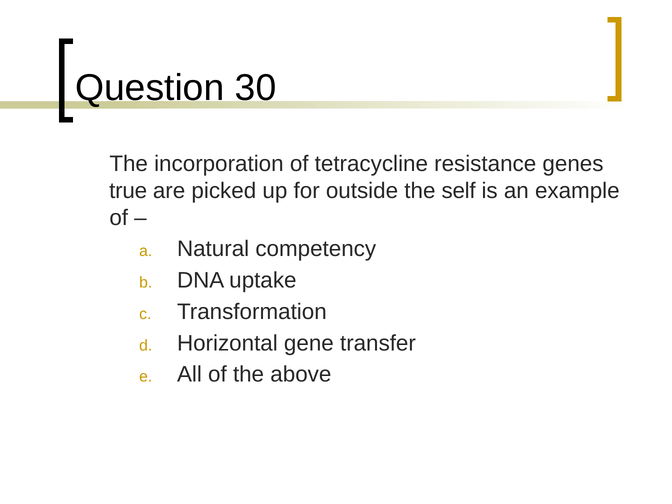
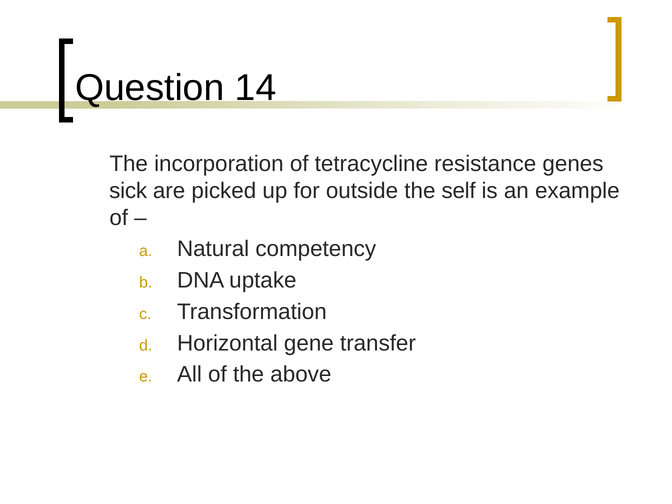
30: 30 -> 14
true: true -> sick
